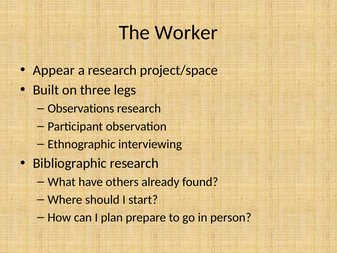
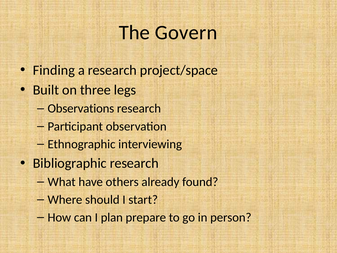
Worker: Worker -> Govern
Appear: Appear -> Finding
